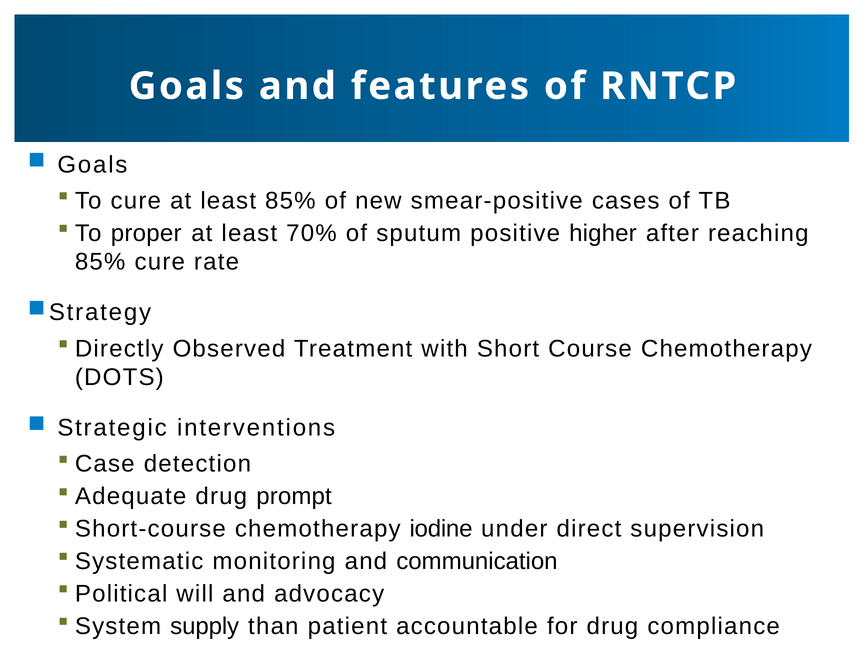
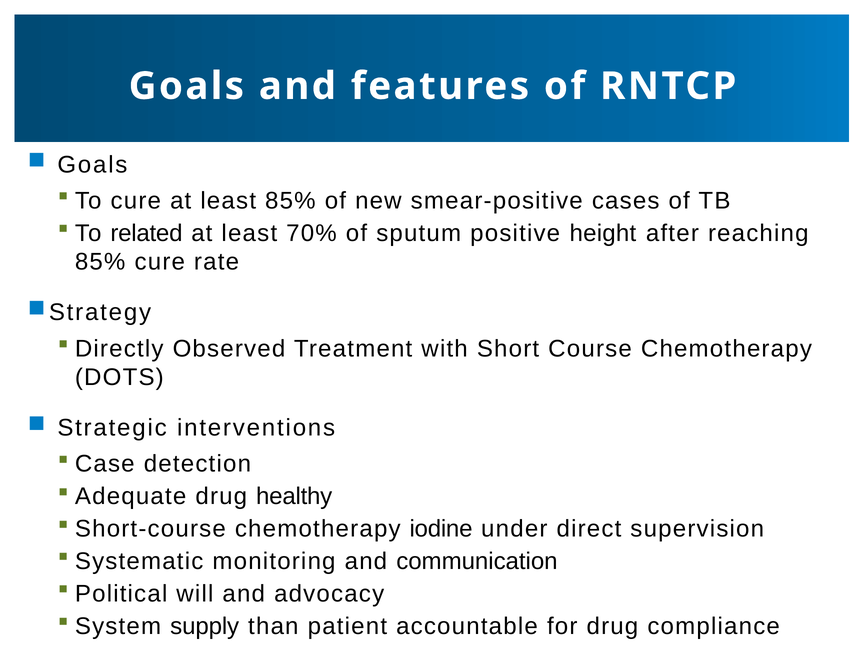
proper: proper -> related
higher: higher -> height
prompt: prompt -> healthy
